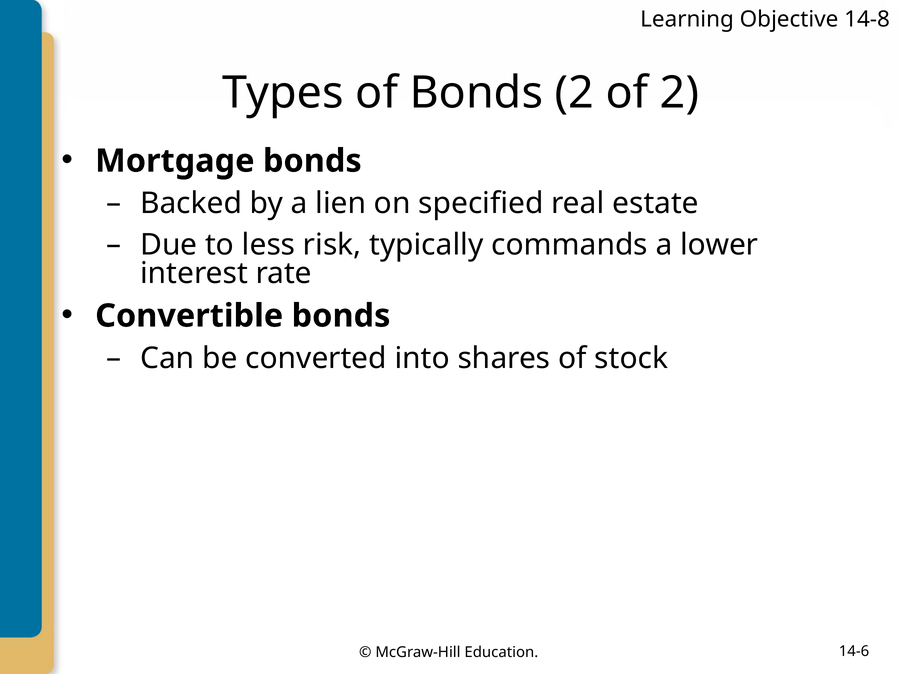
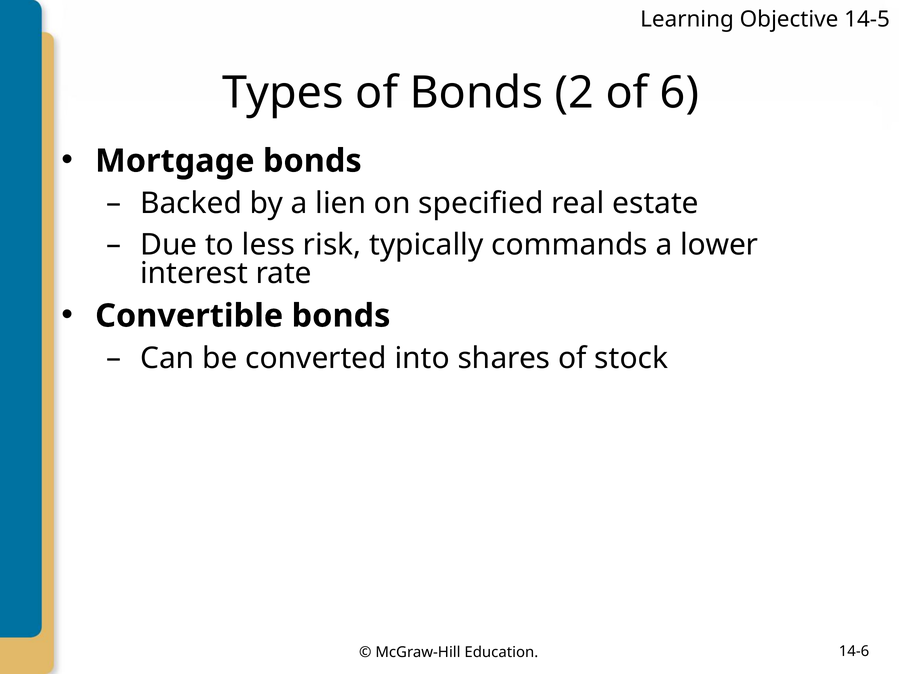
14-8: 14-8 -> 14-5
of 2: 2 -> 6
